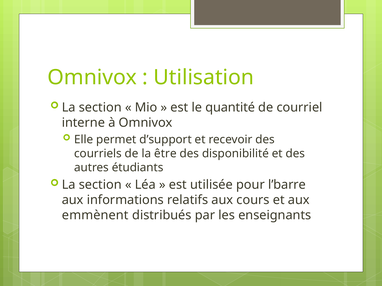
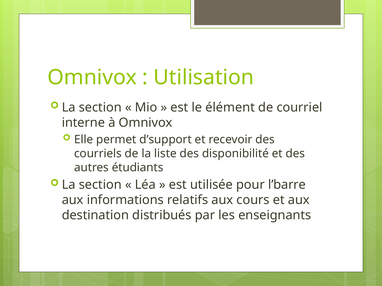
quantité: quantité -> élément
être: être -> liste
emmènent: emmènent -> destination
